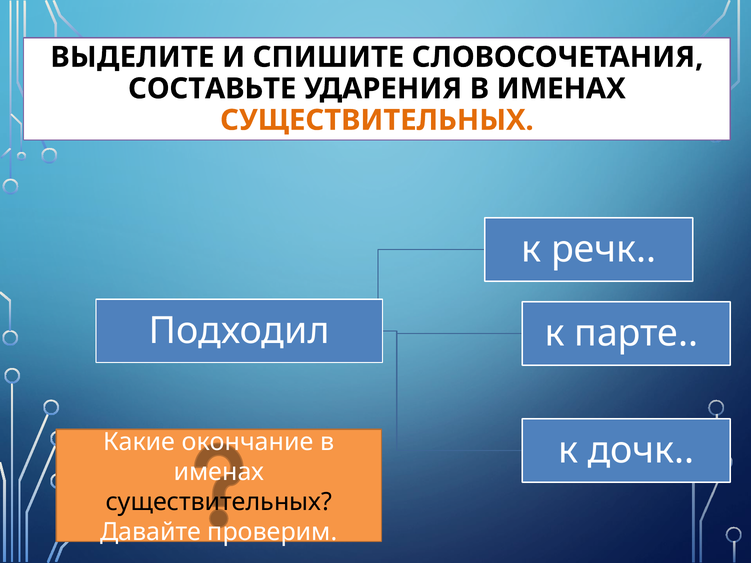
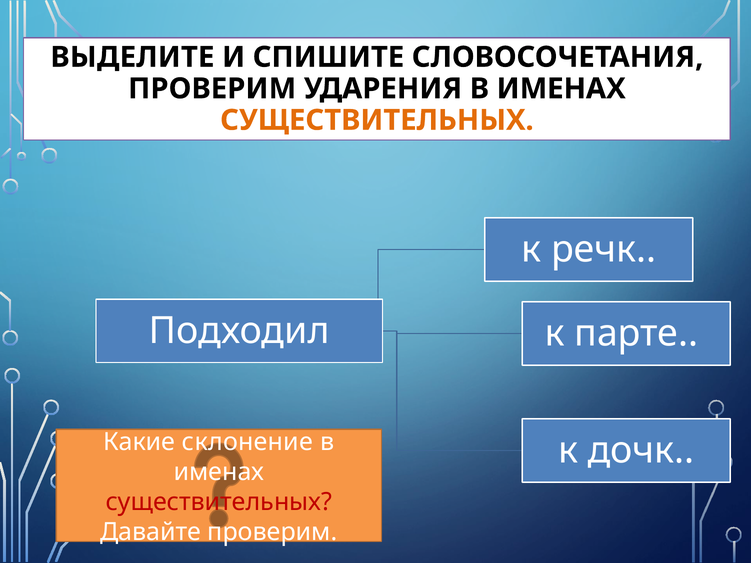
СОСТАВЬТЕ at (212, 89): СОСТАВЬТЕ -> ПРОВЕРИМ
окончание: окончание -> склонение
существительных at (219, 502) colour: black -> red
